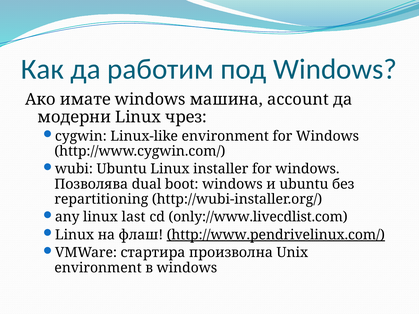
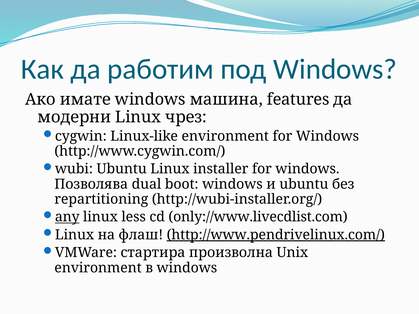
account: account -> features
any underline: none -> present
last: last -> less
